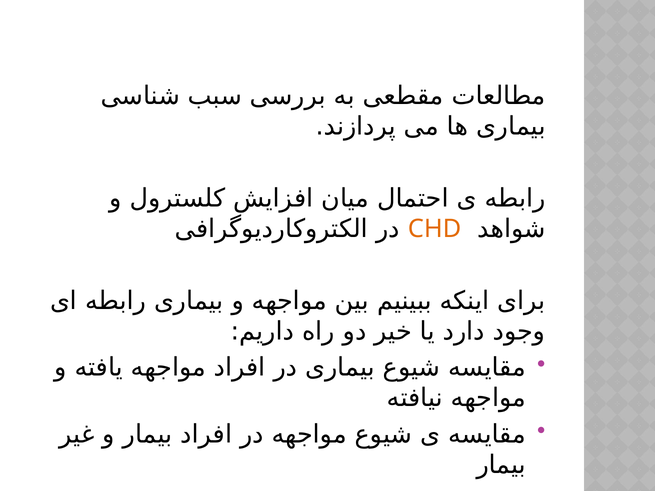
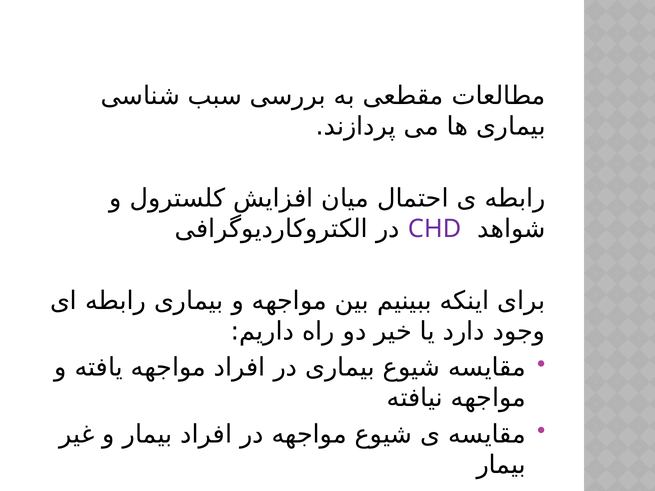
CHD colour: orange -> purple
